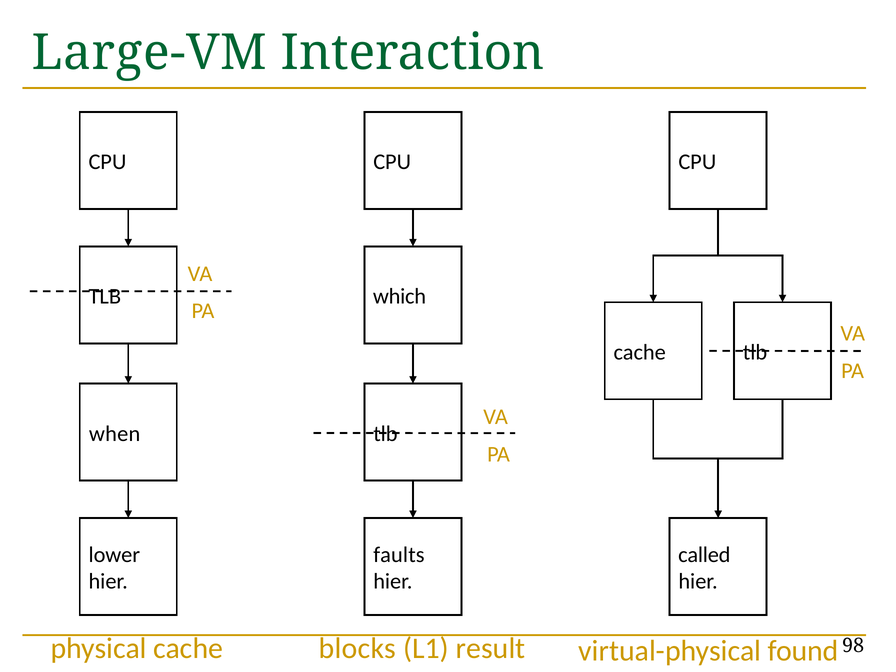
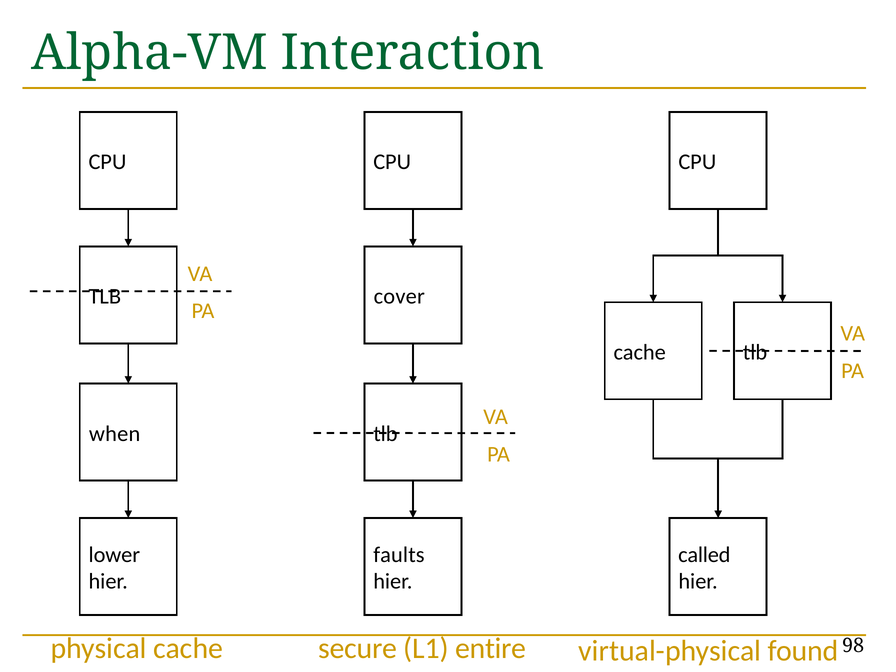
Large-VM: Large-VM -> Alpha-VM
which: which -> cover
blocks: blocks -> secure
result: result -> entire
